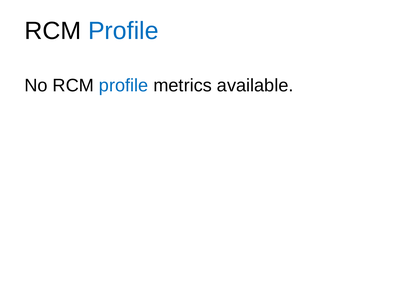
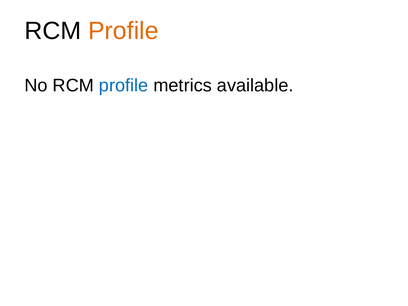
Profile at (123, 31) colour: blue -> orange
